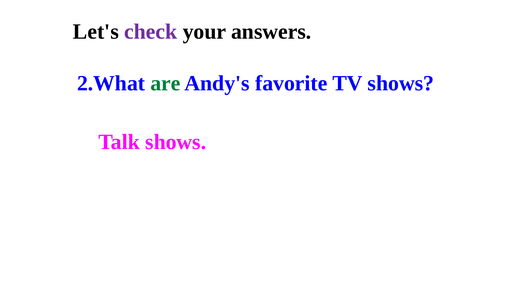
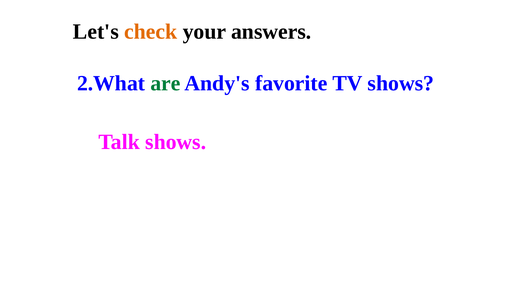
check colour: purple -> orange
